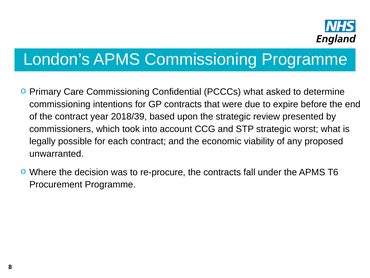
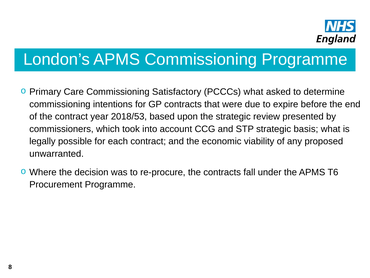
Confidential: Confidential -> Satisfactory
2018/39: 2018/39 -> 2018/53
worst: worst -> basis
